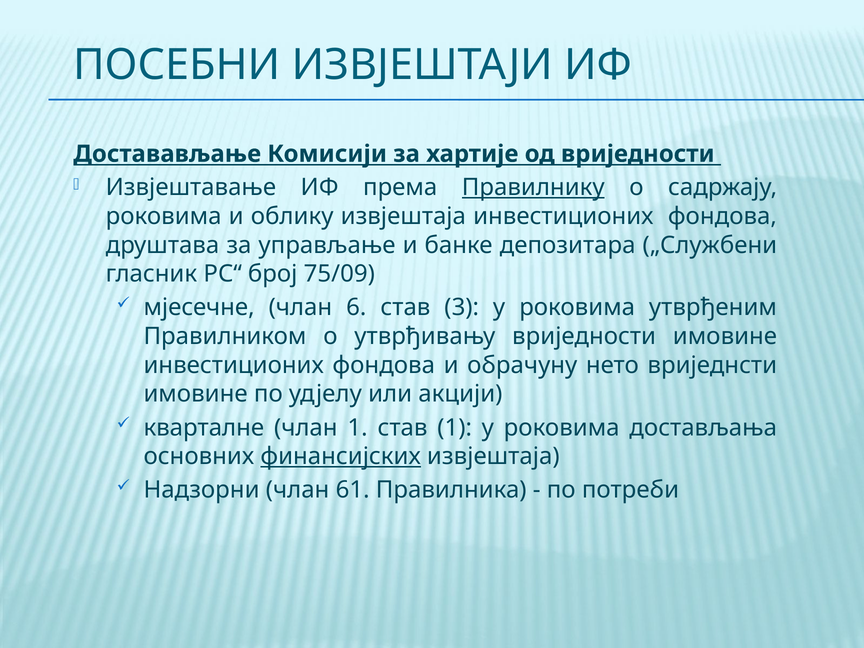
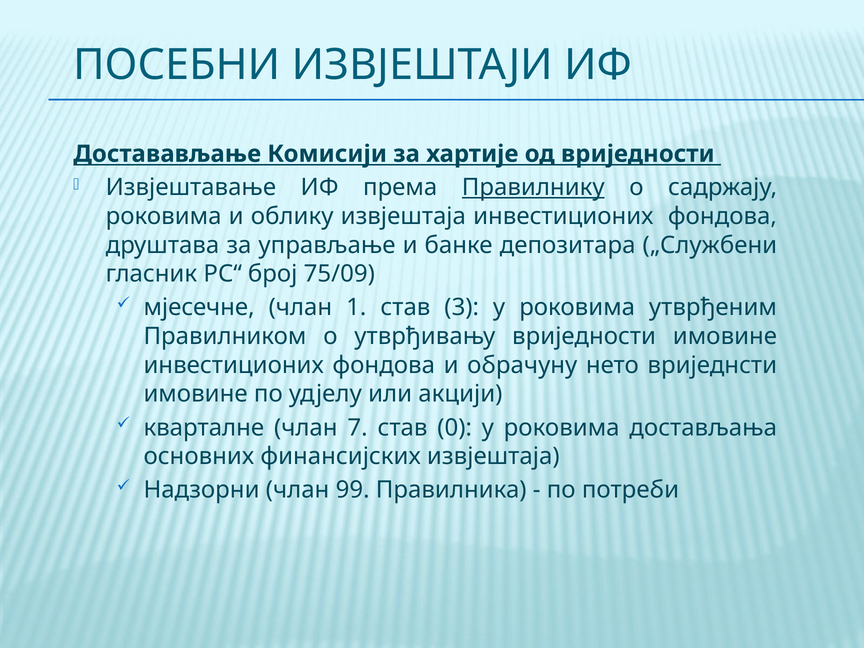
6: 6 -> 1
члан 1: 1 -> 7
став 1: 1 -> 0
финансијских underline: present -> none
61: 61 -> 99
